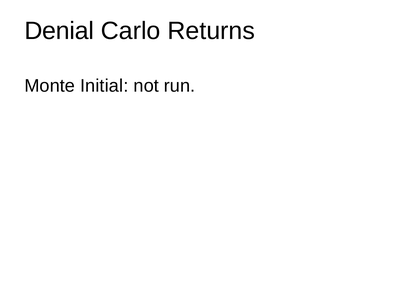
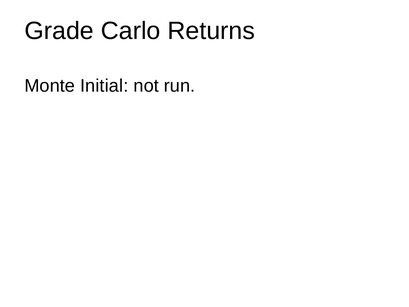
Denial: Denial -> Grade
